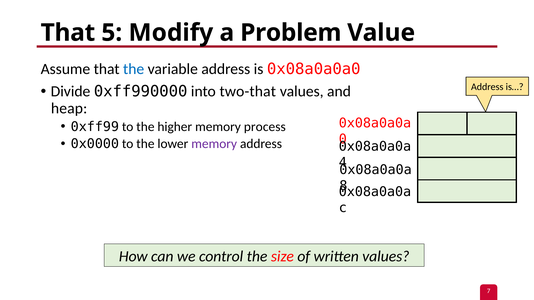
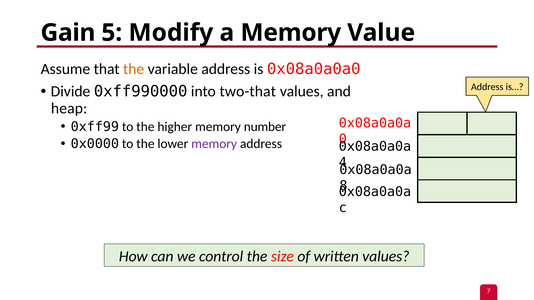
That at (68, 33): That -> Gain
a Problem: Problem -> Memory
the at (134, 69) colour: blue -> orange
process: process -> number
